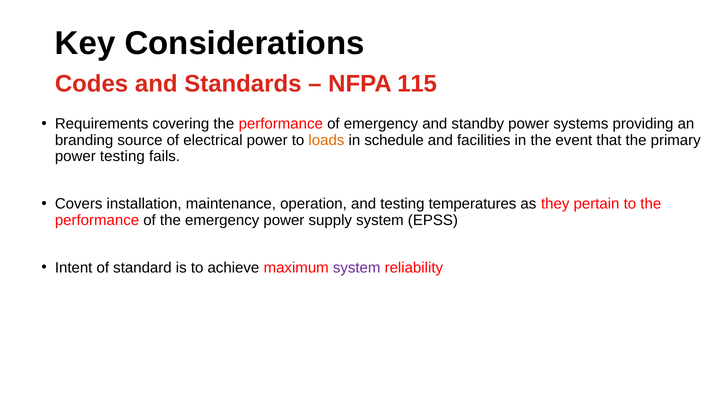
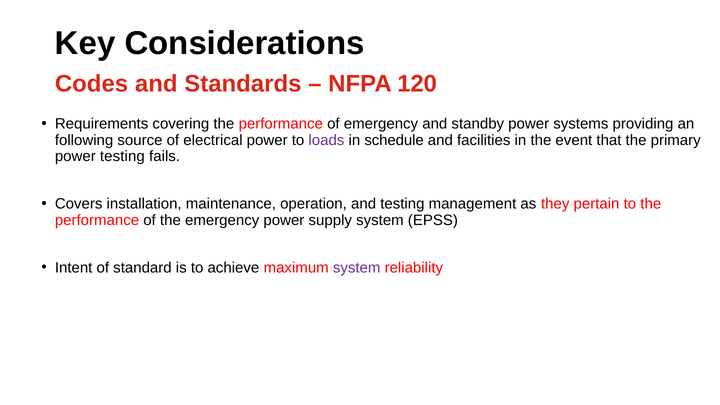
115: 115 -> 120
branding: branding -> following
loads colour: orange -> purple
temperatures: temperatures -> management
